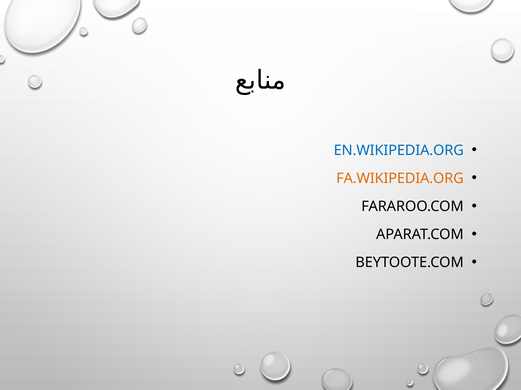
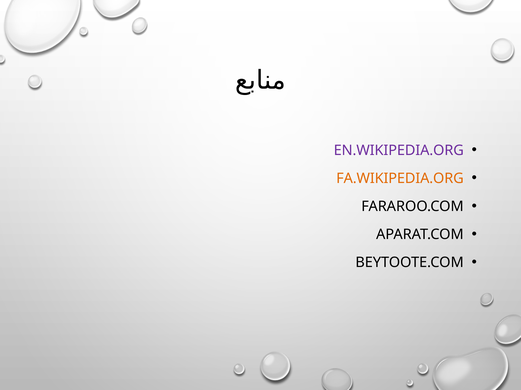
EN.WIKIPEDIA.ORG colour: blue -> purple
